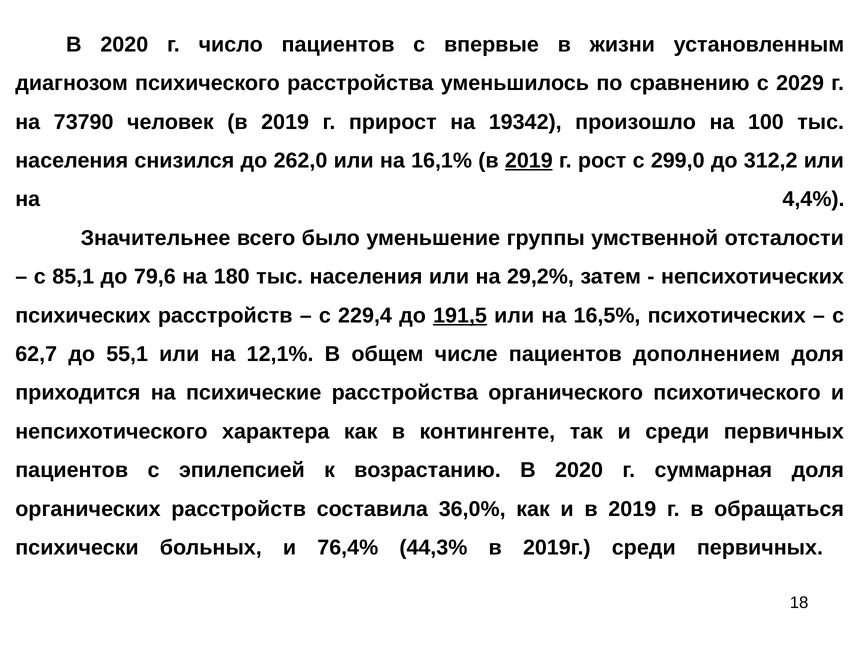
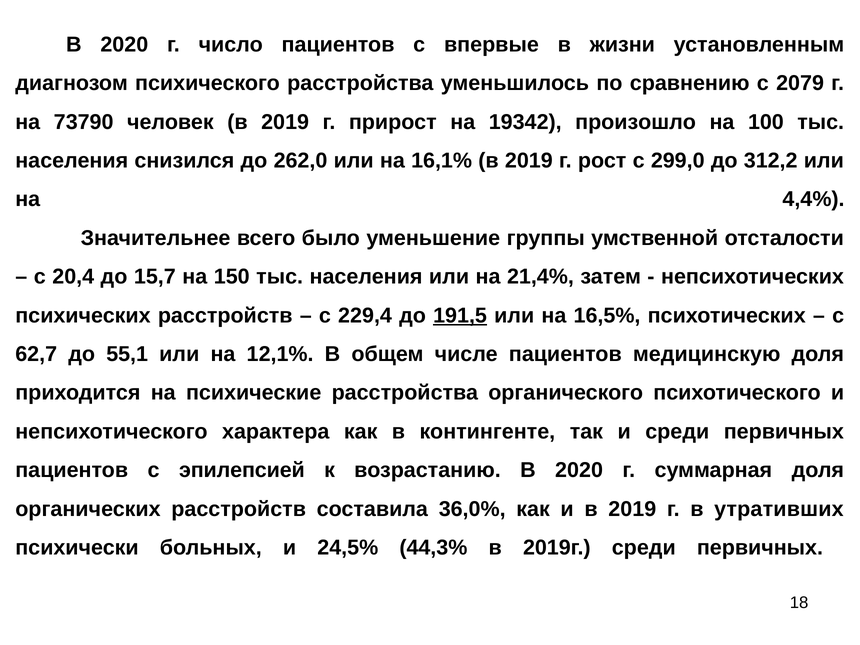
2029: 2029 -> 2079
2019 at (529, 161) underline: present -> none
85,1: 85,1 -> 20,4
79,6: 79,6 -> 15,7
180: 180 -> 150
29,2%: 29,2% -> 21,4%
дополнением: дополнением -> медицинскую
обращаться: обращаться -> утративших
76,4%: 76,4% -> 24,5%
